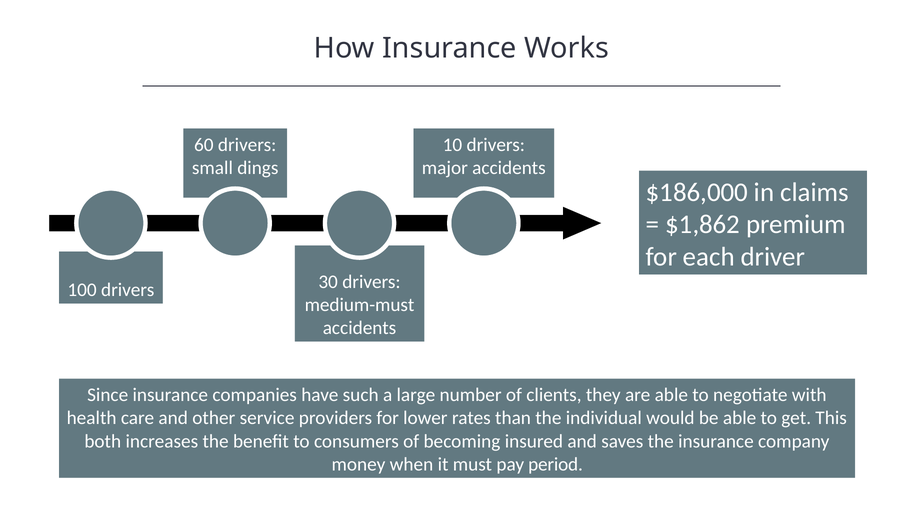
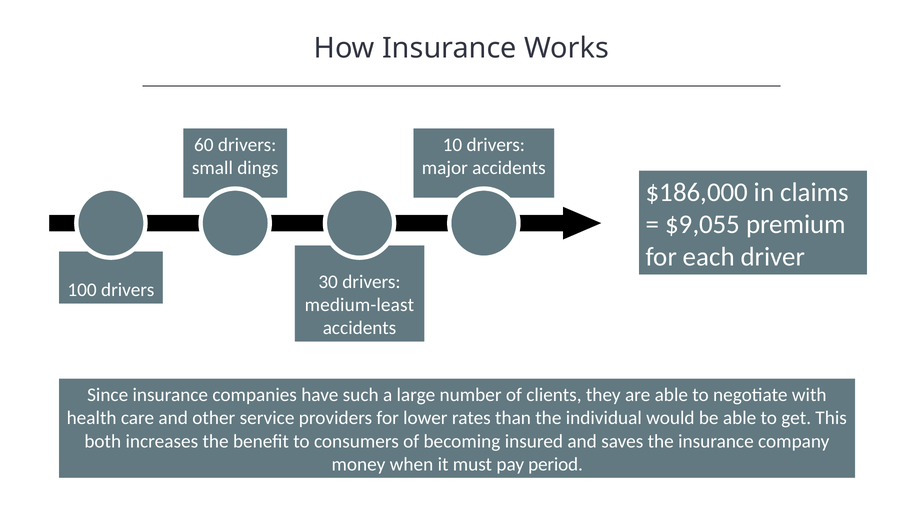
$1,862: $1,862 -> $9,055
medium-must: medium-must -> medium-least
